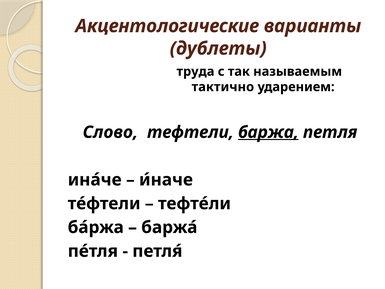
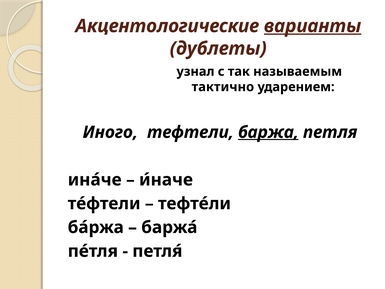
варианты underline: none -> present
труда: труда -> узнал
Слово: Слово -> Иного
